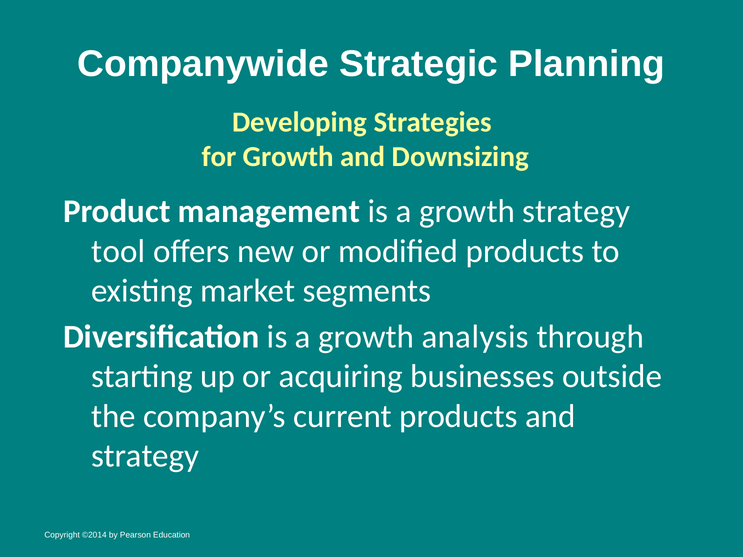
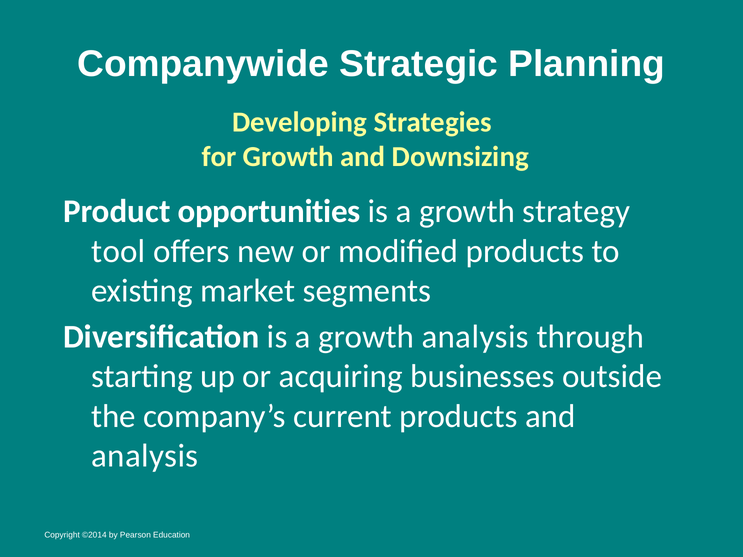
management: management -> opportunities
strategy at (145, 456): strategy -> analysis
